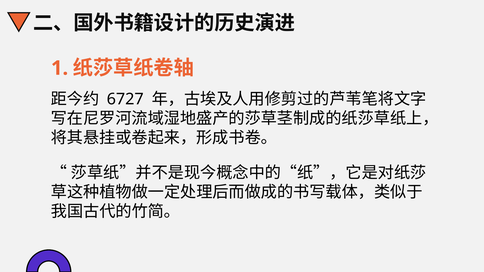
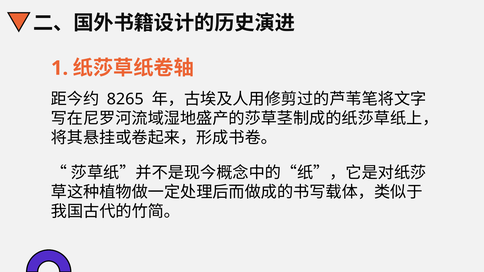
6727: 6727 -> 8265
